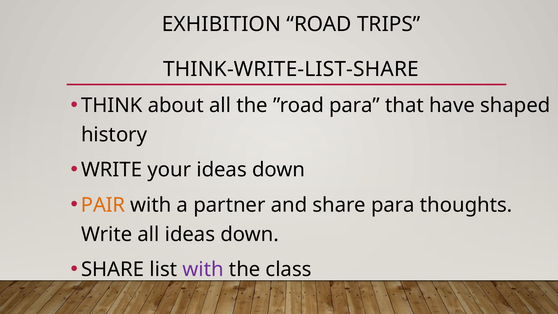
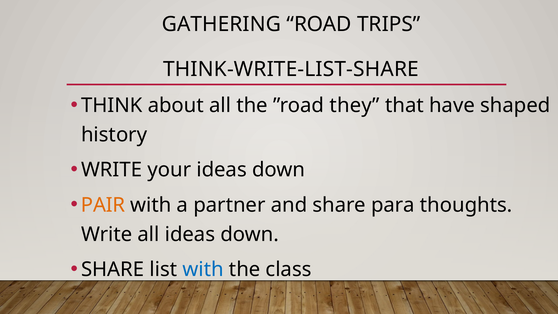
EXHIBITION: EXHIBITION -> GATHERING
”road para: para -> they
with at (203, 269) colour: purple -> blue
